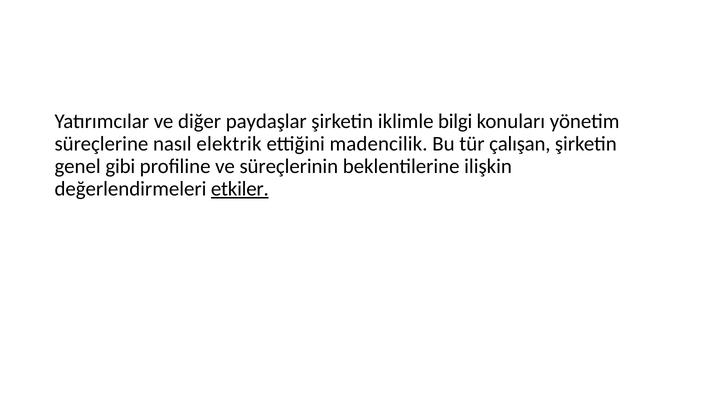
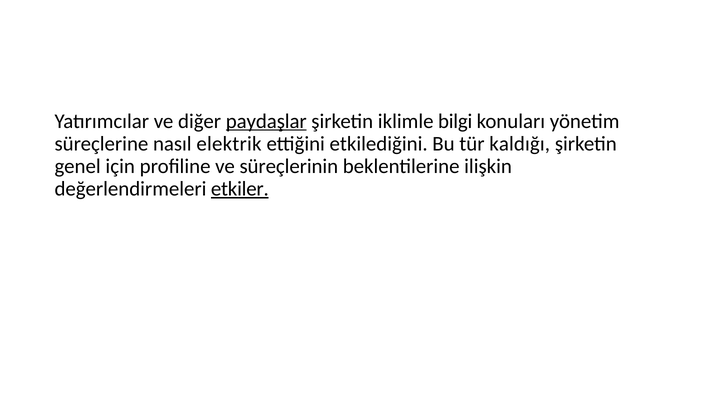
paydaşlar underline: none -> present
madencilik: madencilik -> etkilediğini
çalışan: çalışan -> kaldığı
gibi: gibi -> için
